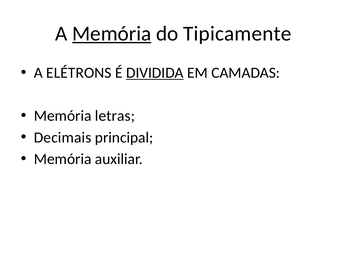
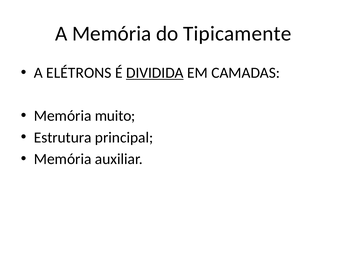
Memória at (112, 34) underline: present -> none
letras: letras -> muito
Decimais: Decimais -> Estrutura
